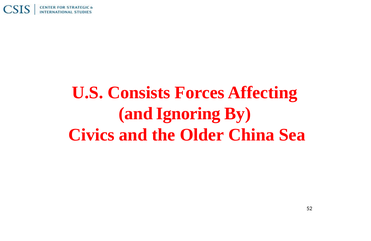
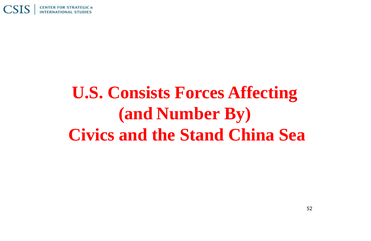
Ignoring: Ignoring -> Number
Older: Older -> Stand
